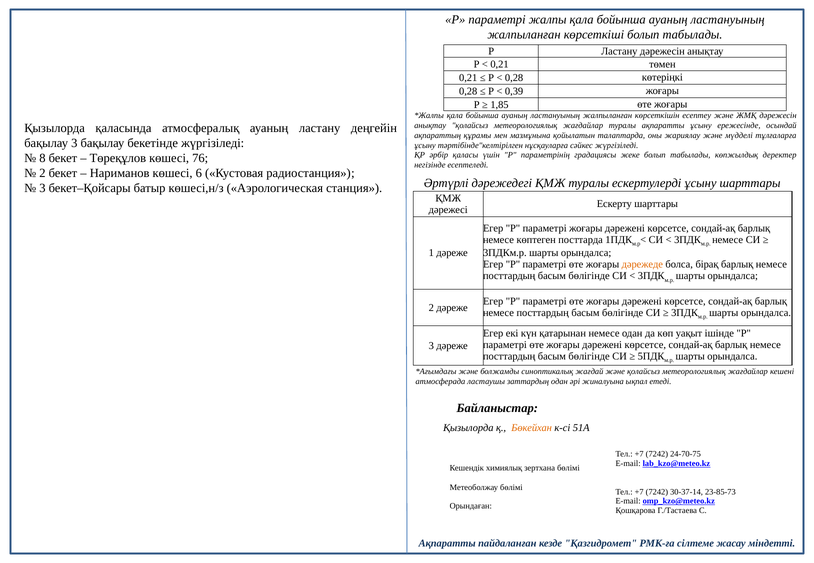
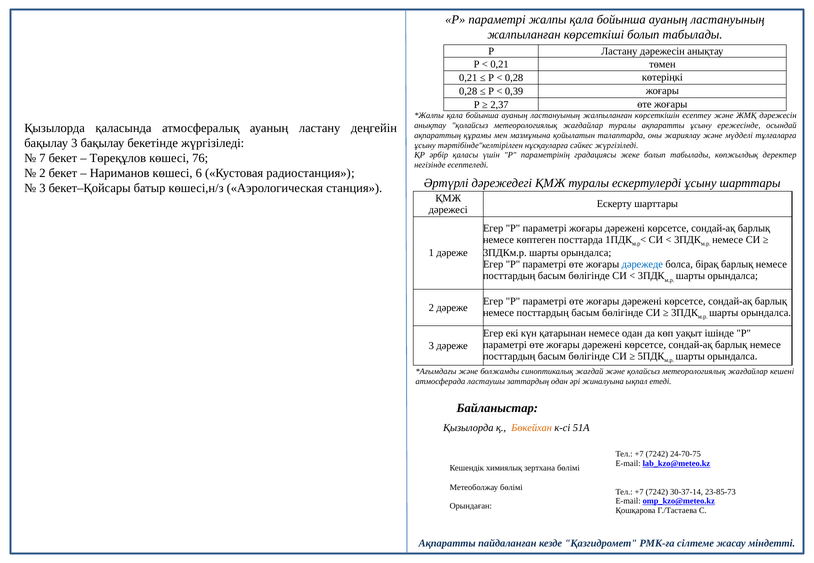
1,85: 1,85 -> 2,37
8: 8 -> 7
дәрежеде colour: orange -> blue
